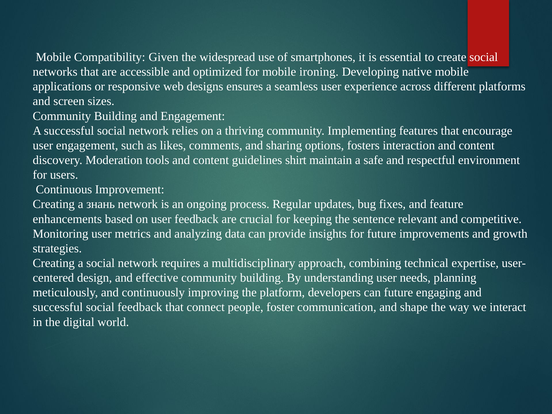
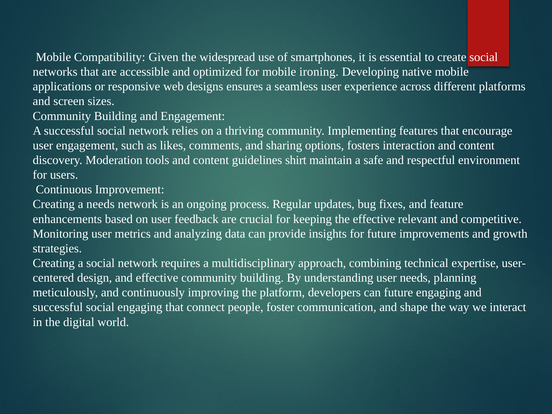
a знань: знань -> needs
the sentence: sentence -> effective
social feedback: feedback -> engaging
